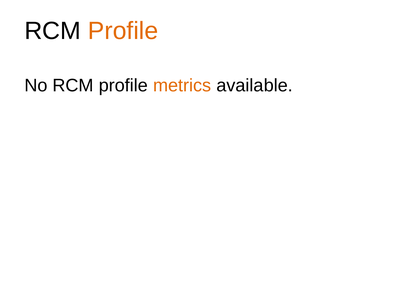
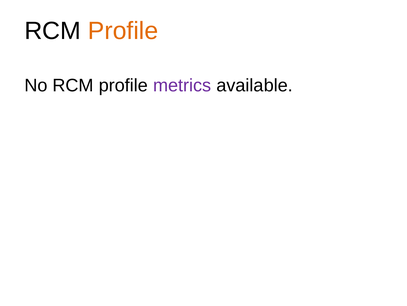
metrics colour: orange -> purple
